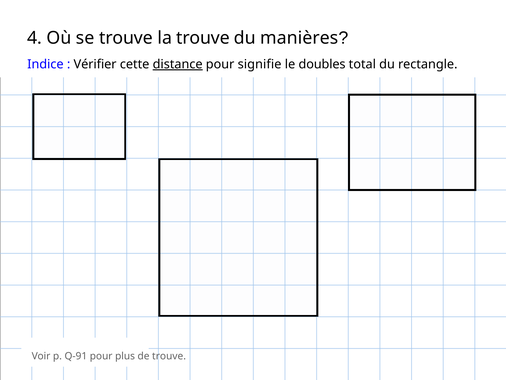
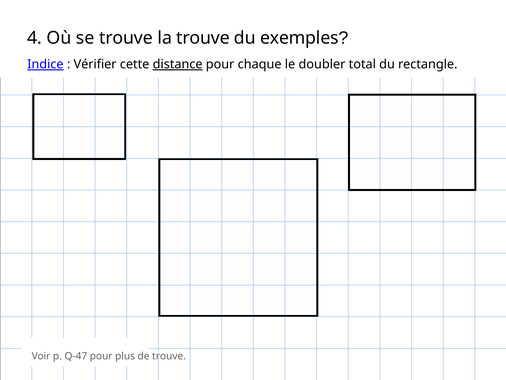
manières: manières -> exemples
Indice underline: none -> present
signifie: signifie -> chaque
doubles: doubles -> doubler
Q-91: Q-91 -> Q-47
